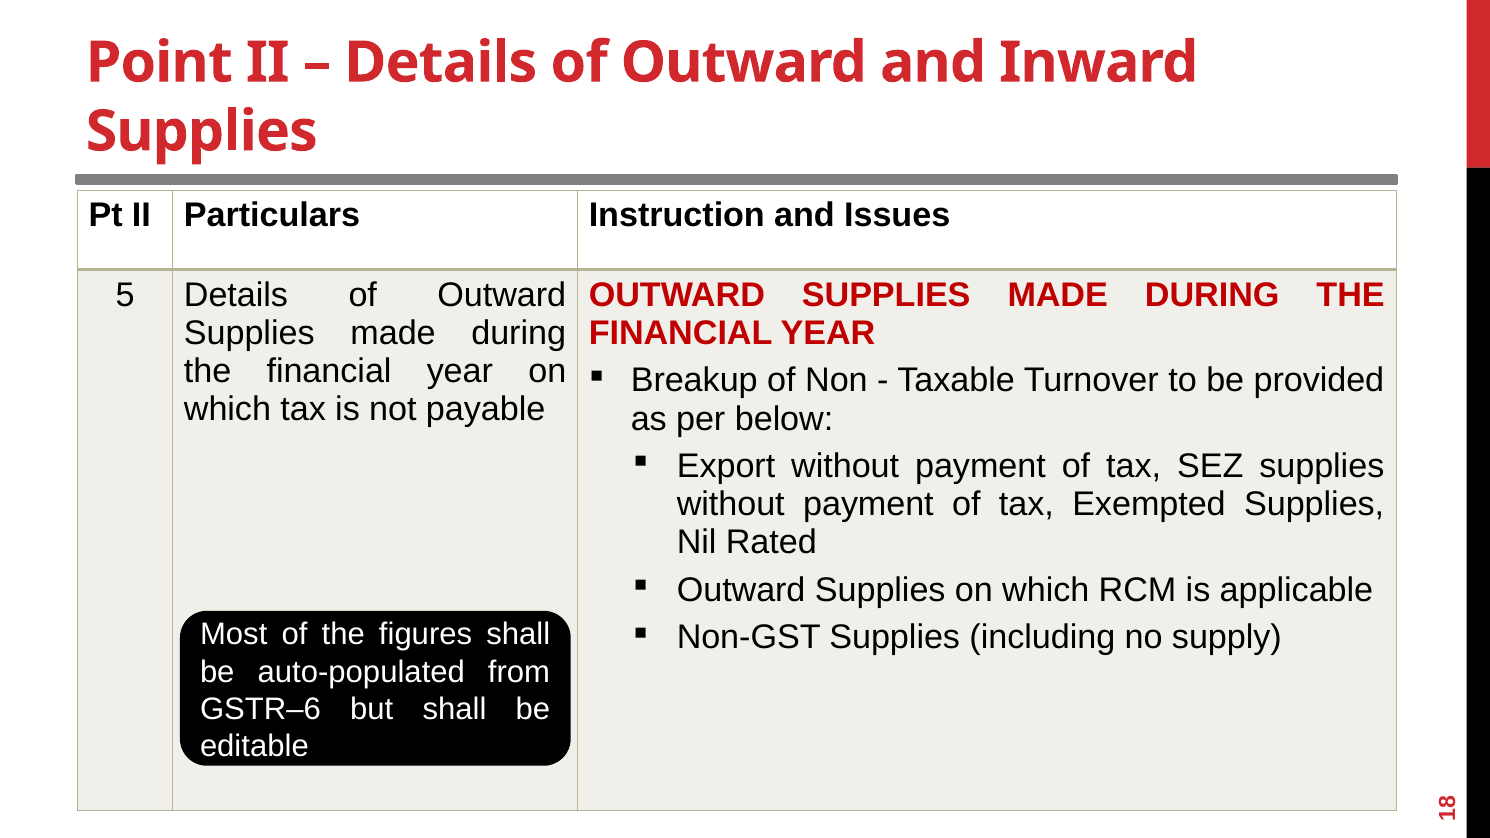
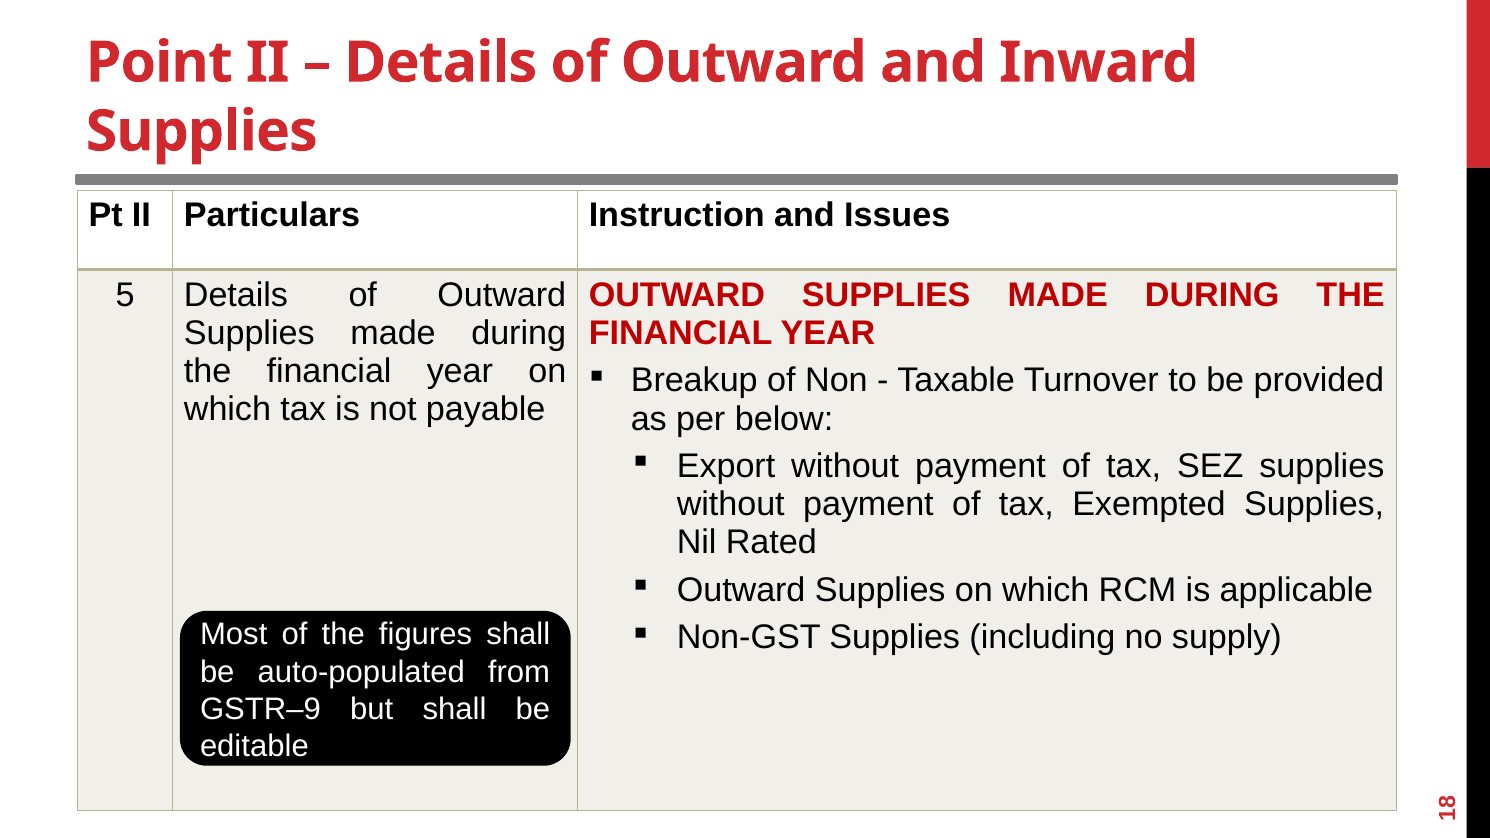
GSTR–6: GSTR–6 -> GSTR–9
